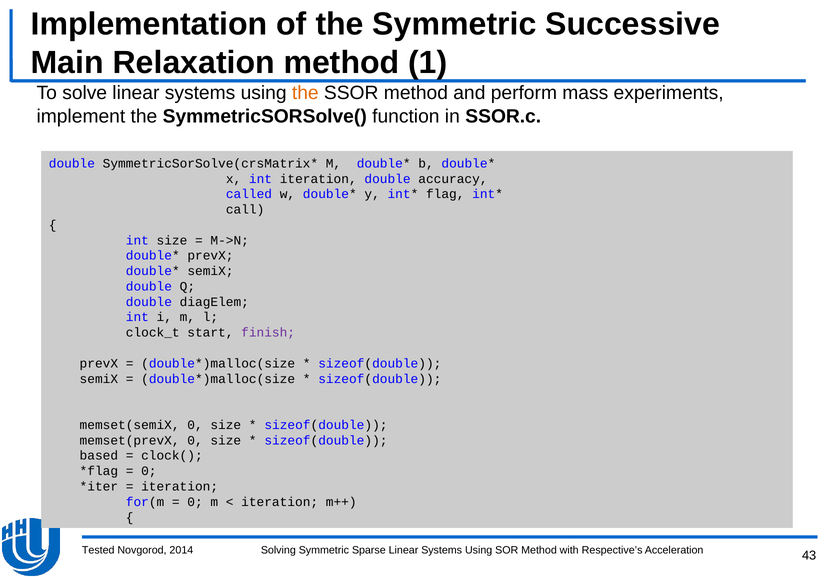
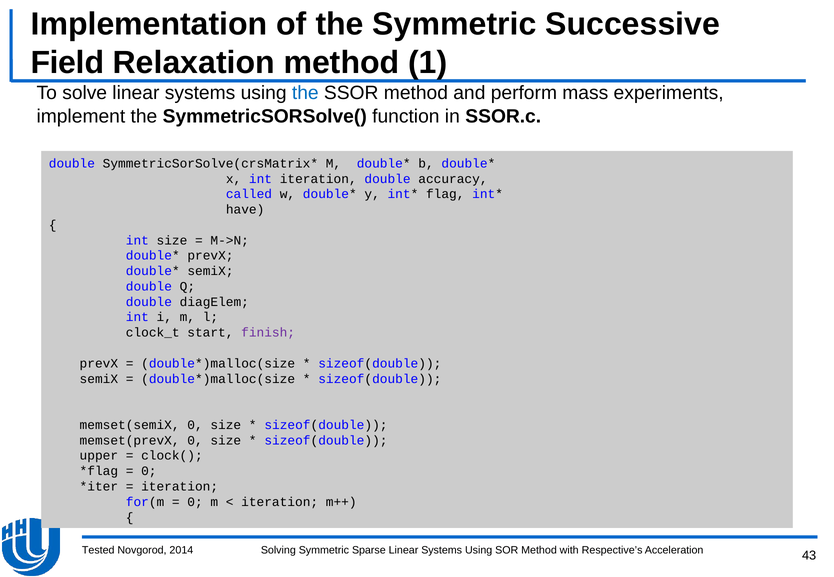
Main: Main -> Field
the at (305, 93) colour: orange -> blue
call: call -> have
based: based -> upper
